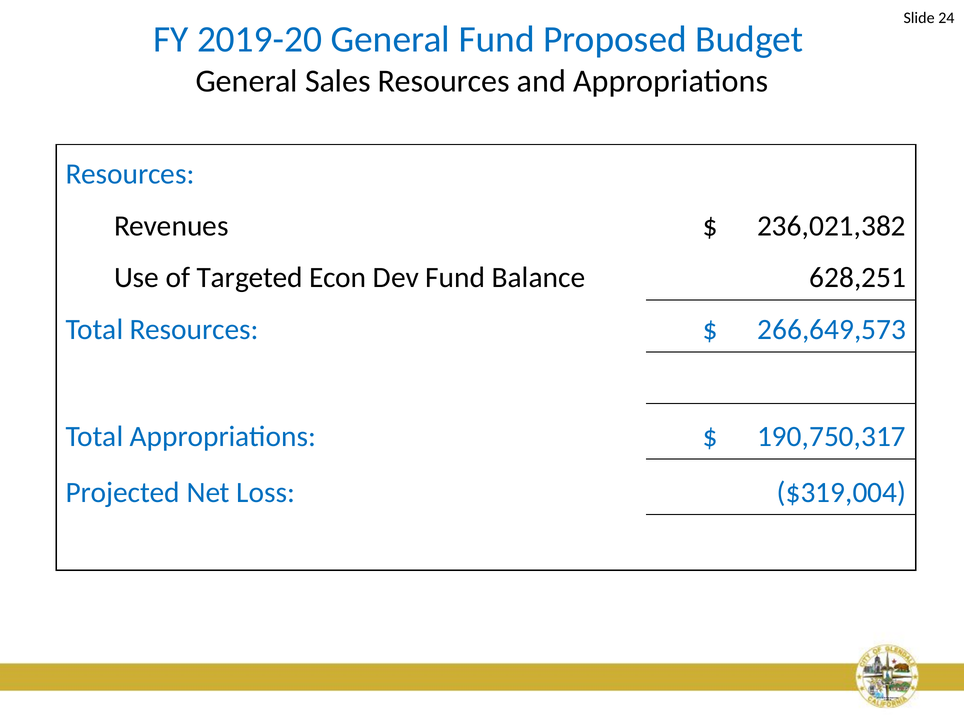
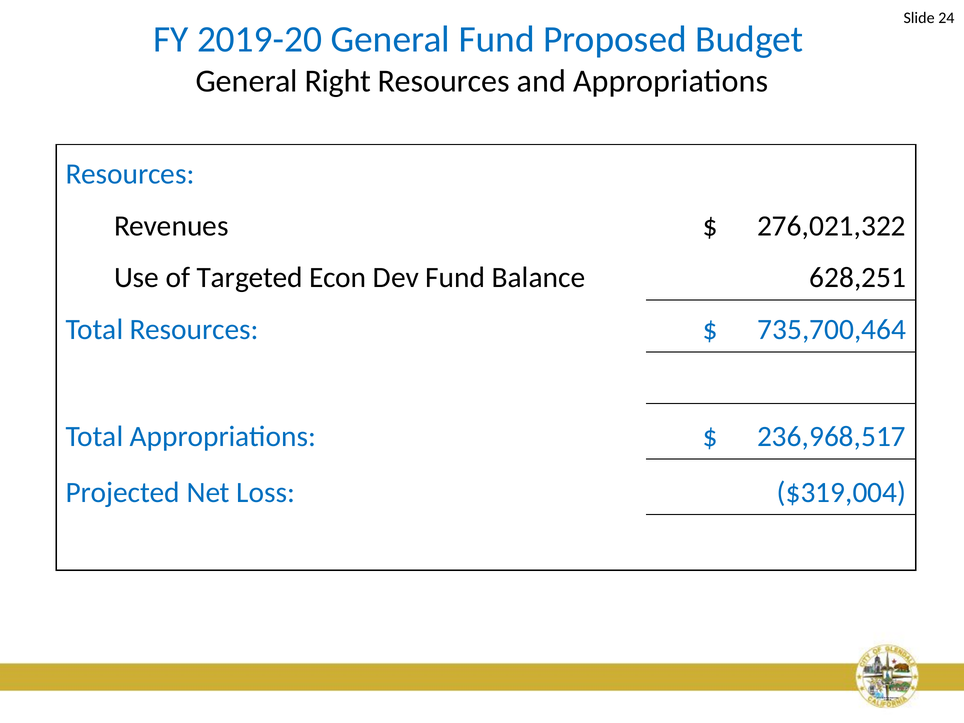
Sales: Sales -> Right
236,021,382: 236,021,382 -> 276,021,322
266,649,573: 266,649,573 -> 735,700,464
190,750,317: 190,750,317 -> 236,968,517
